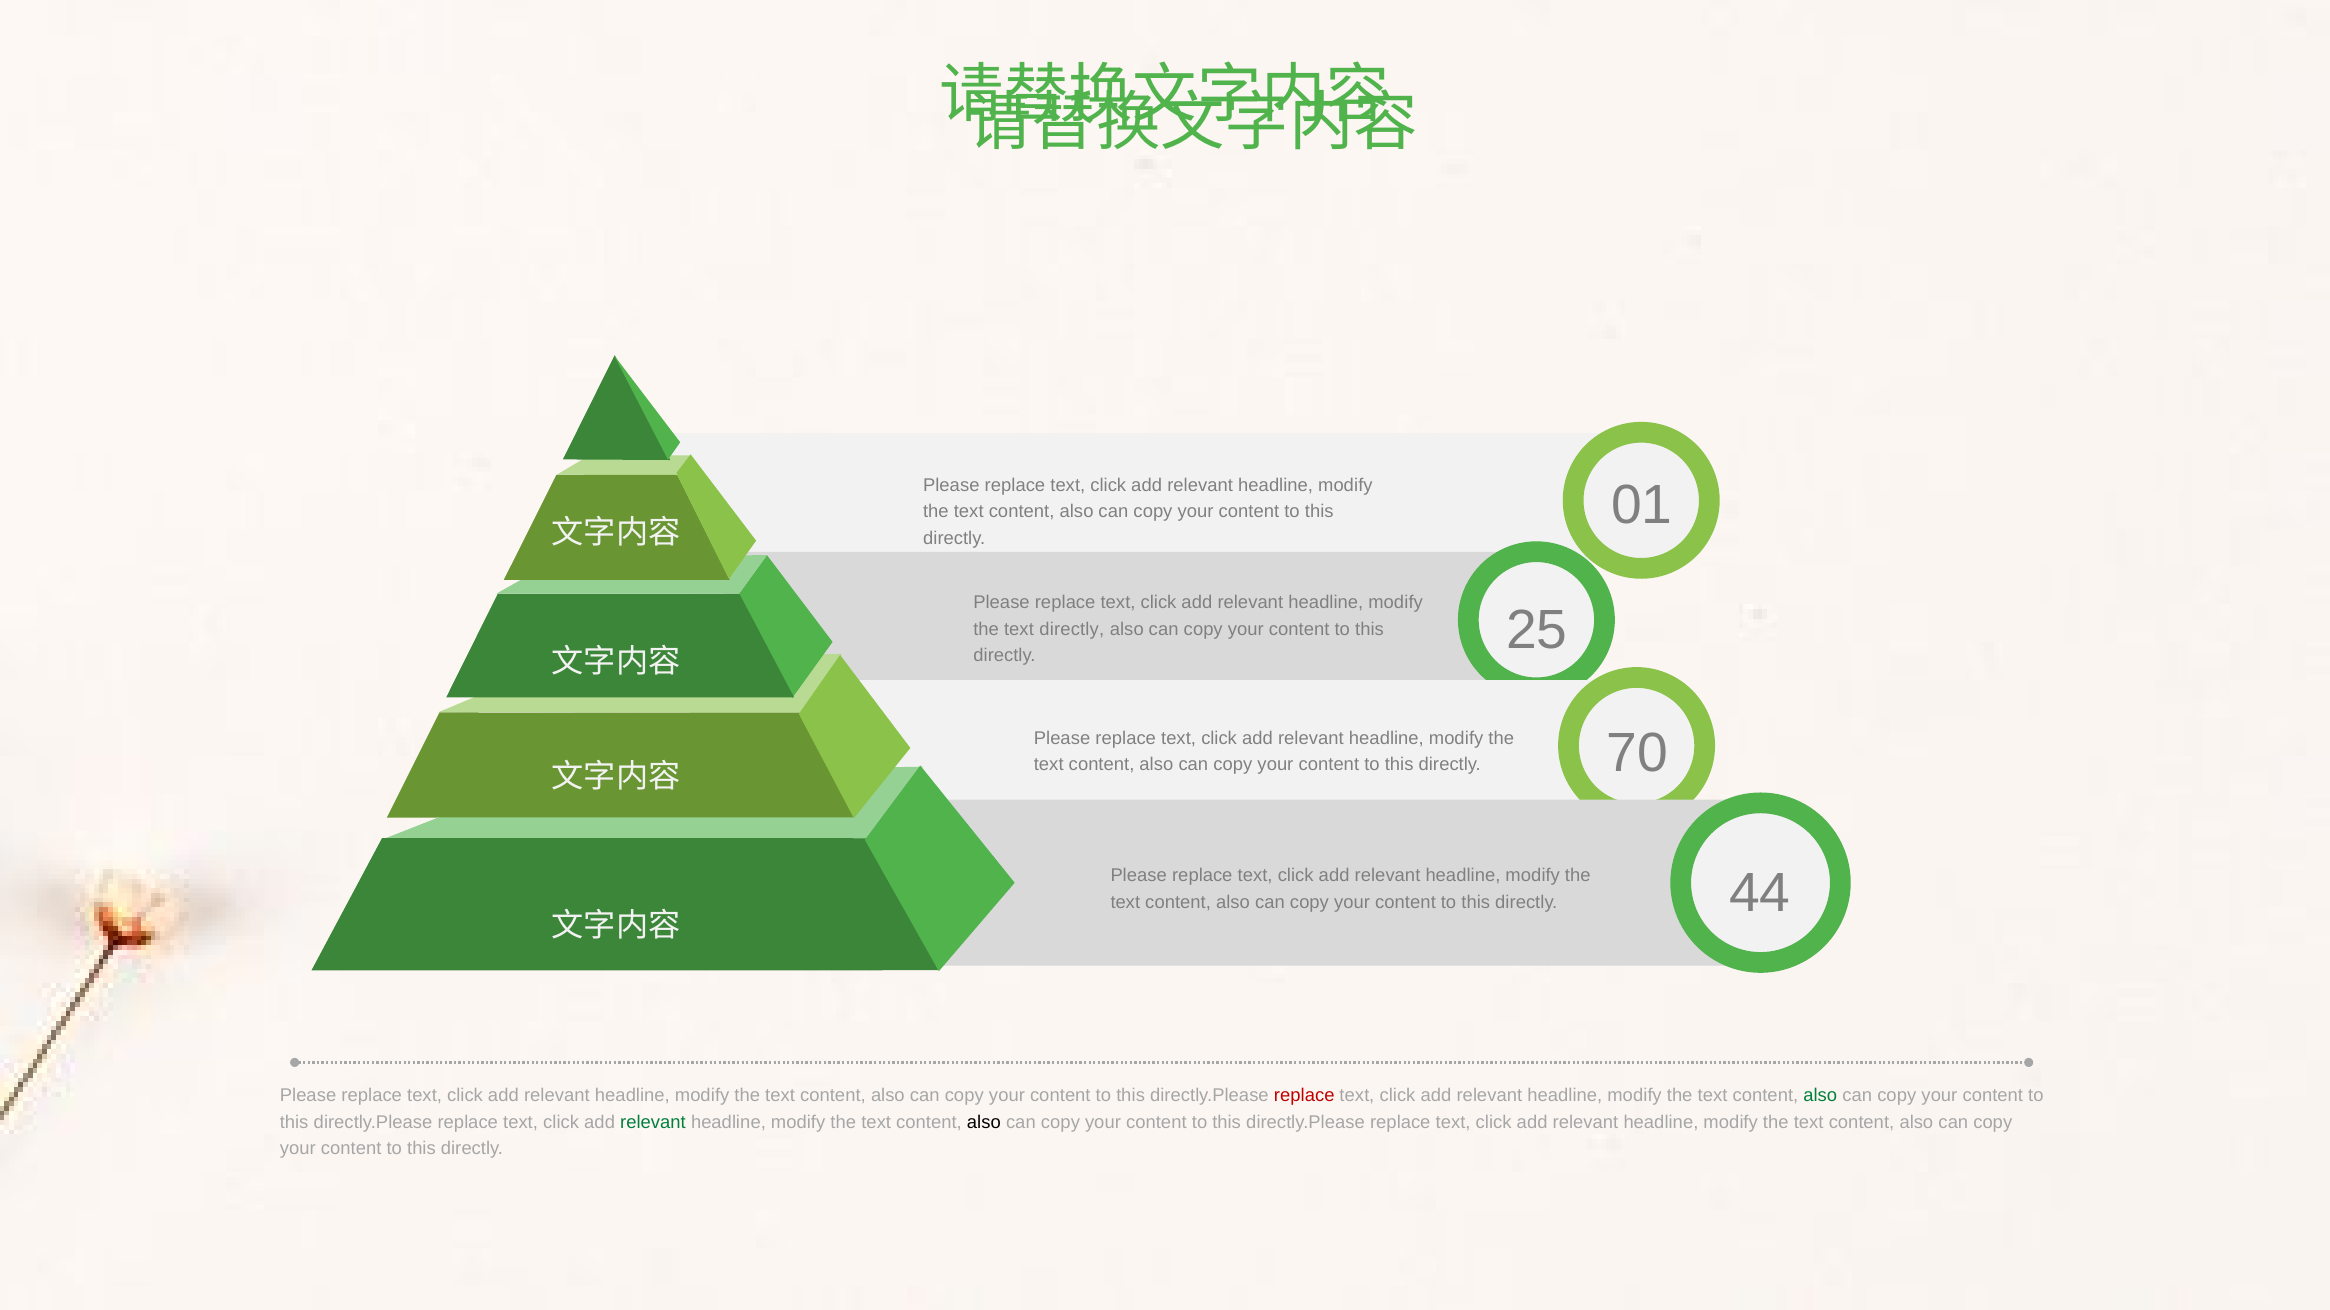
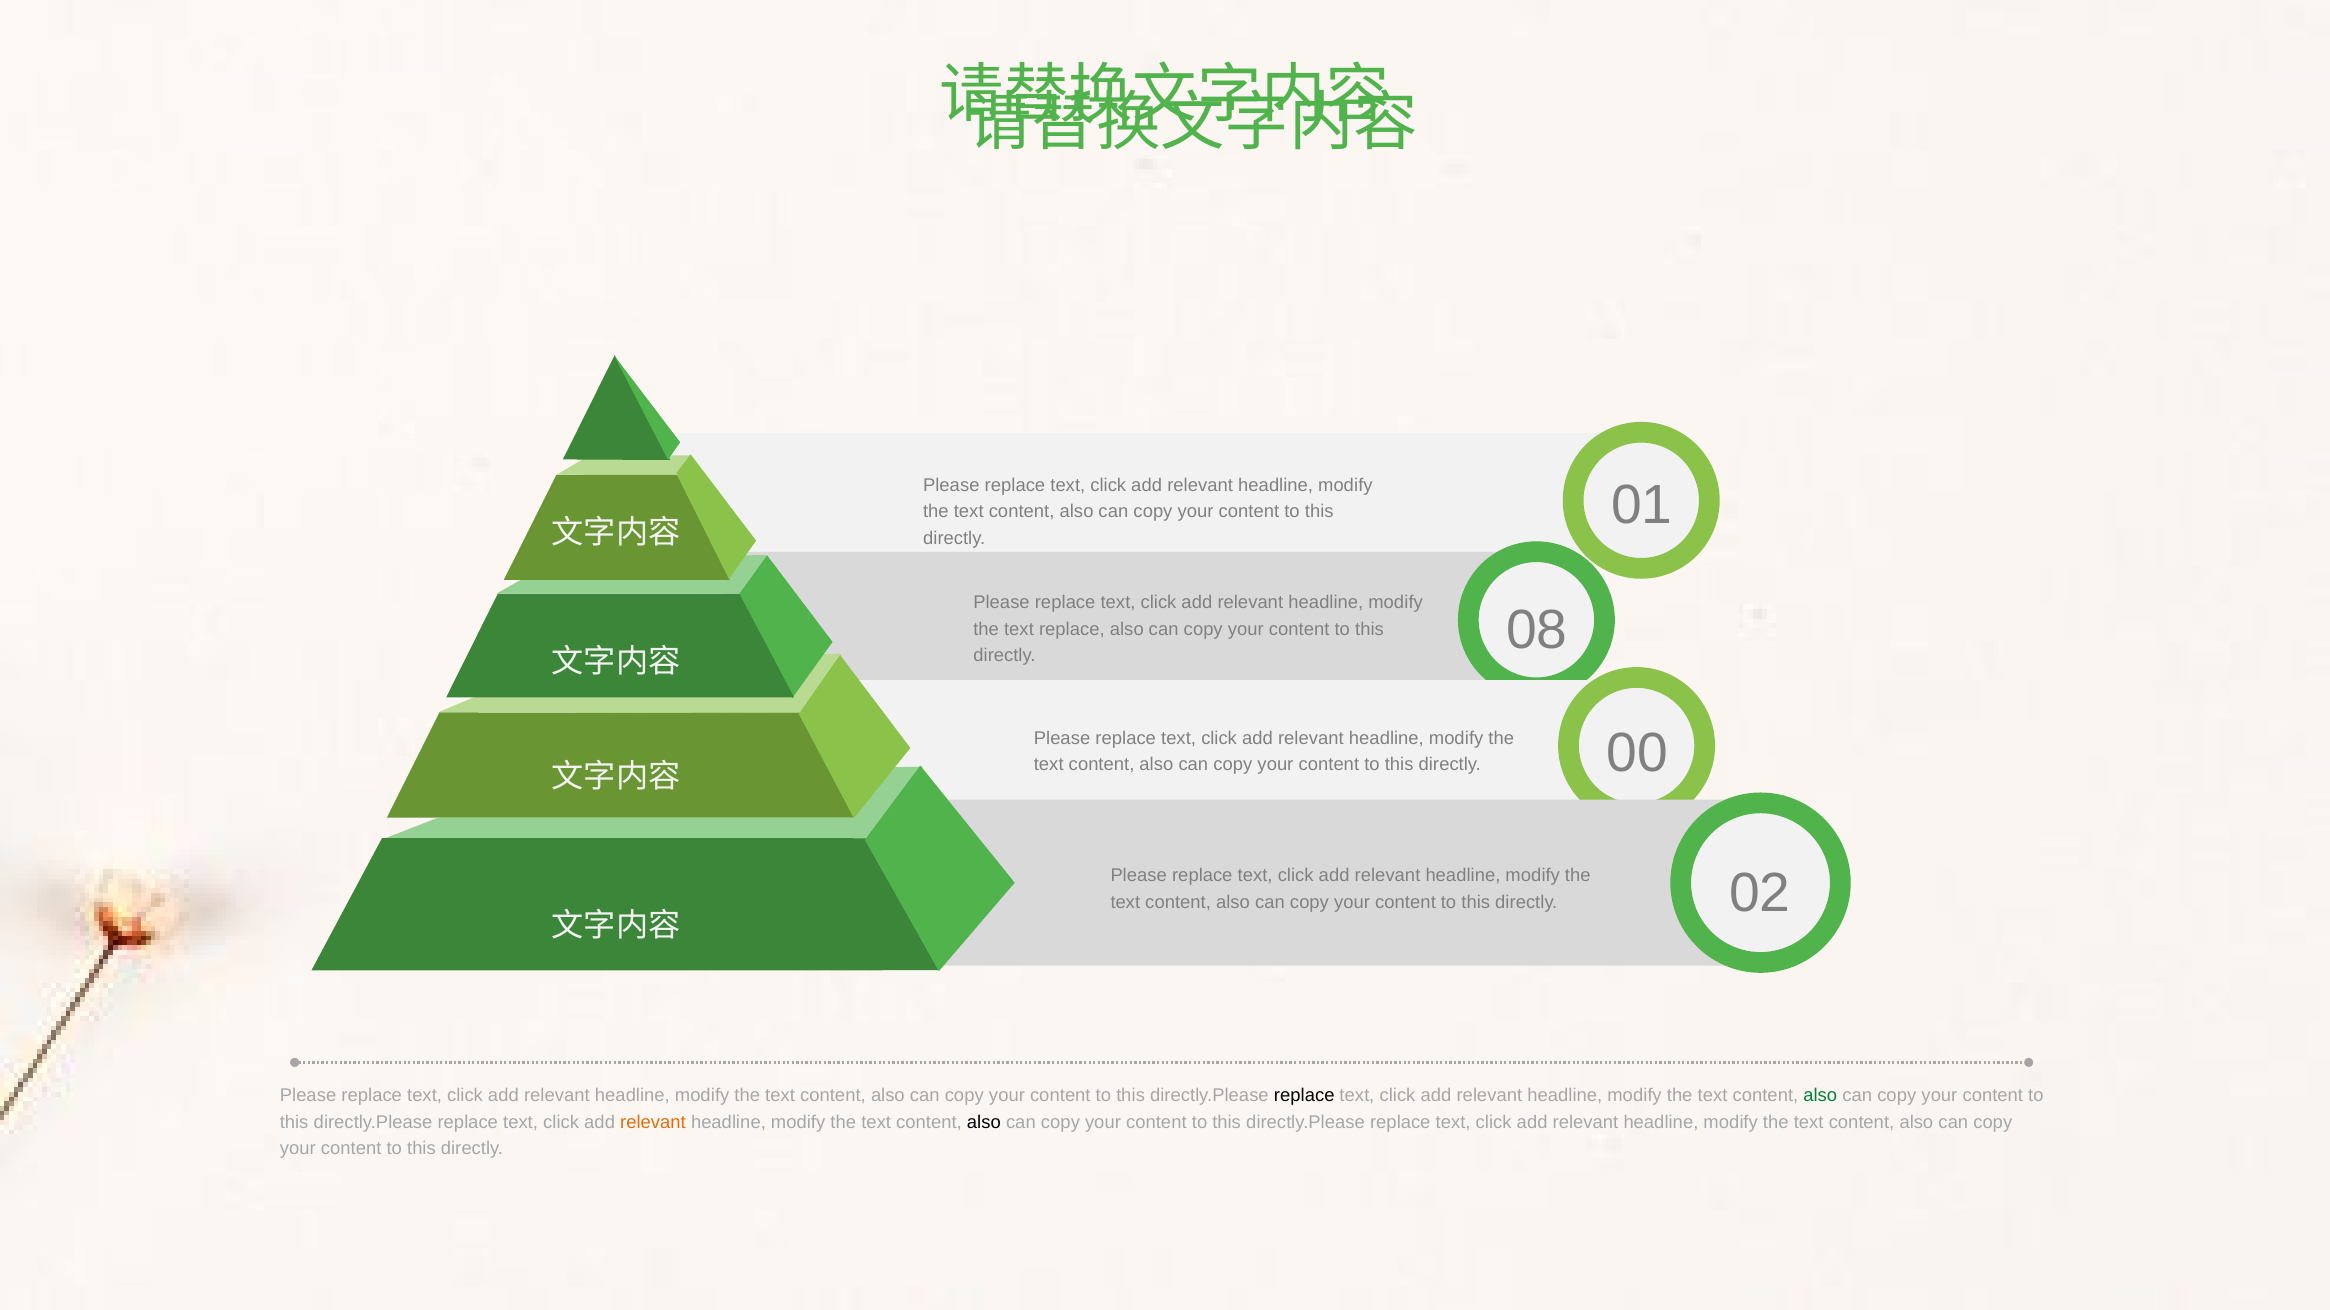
text directly: directly -> replace
25: 25 -> 08
70: 70 -> 00
44: 44 -> 02
replace at (1304, 1096) colour: red -> black
relevant at (653, 1122) colour: green -> orange
